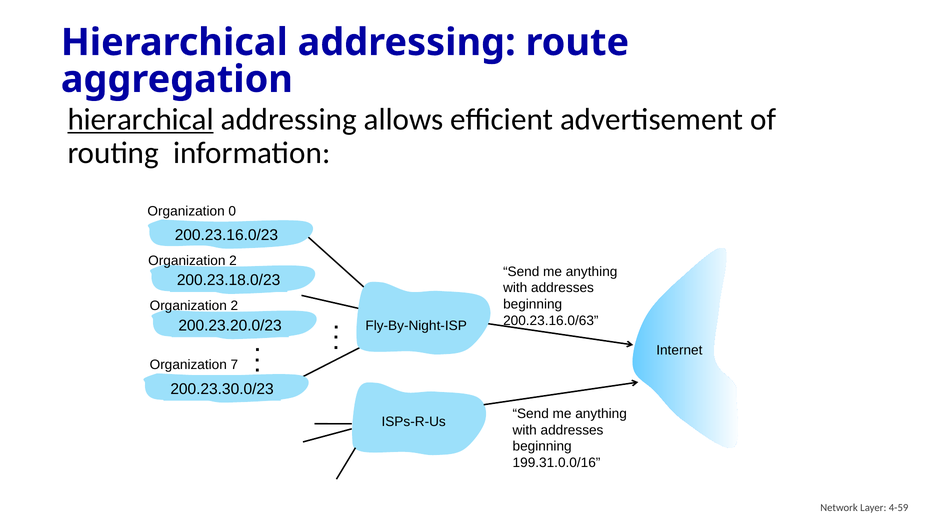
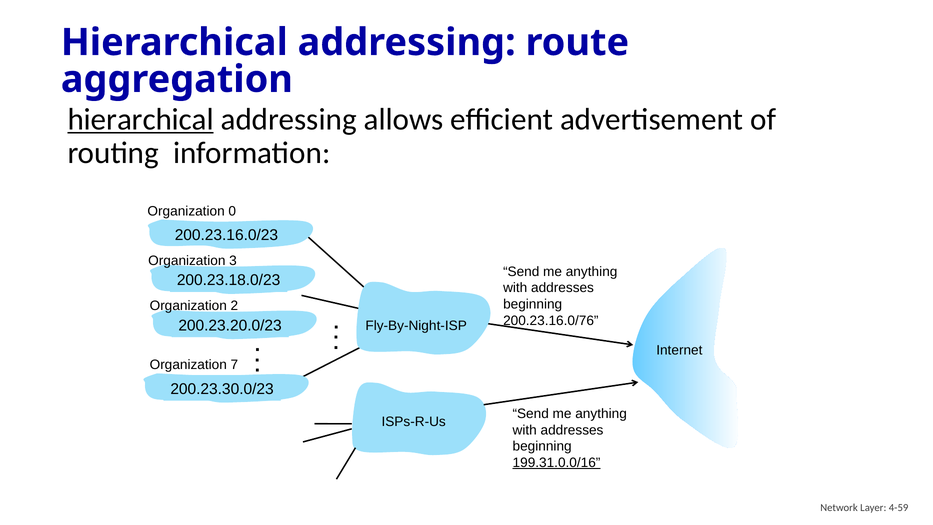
2 at (233, 261): 2 -> 3
200.23.16.0/63: 200.23.16.0/63 -> 200.23.16.0/76
199.31.0.0/16 underline: none -> present
